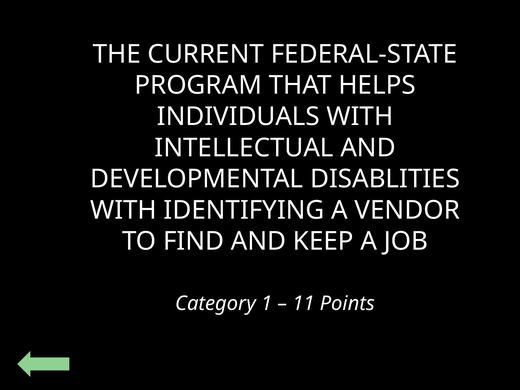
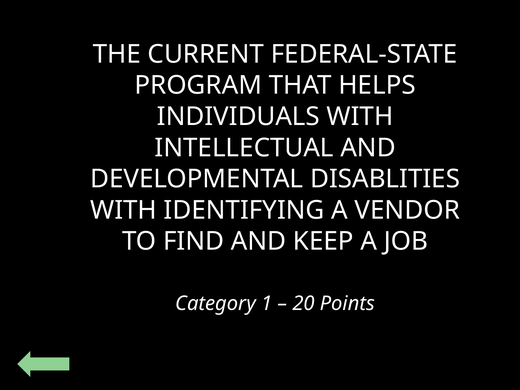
11: 11 -> 20
